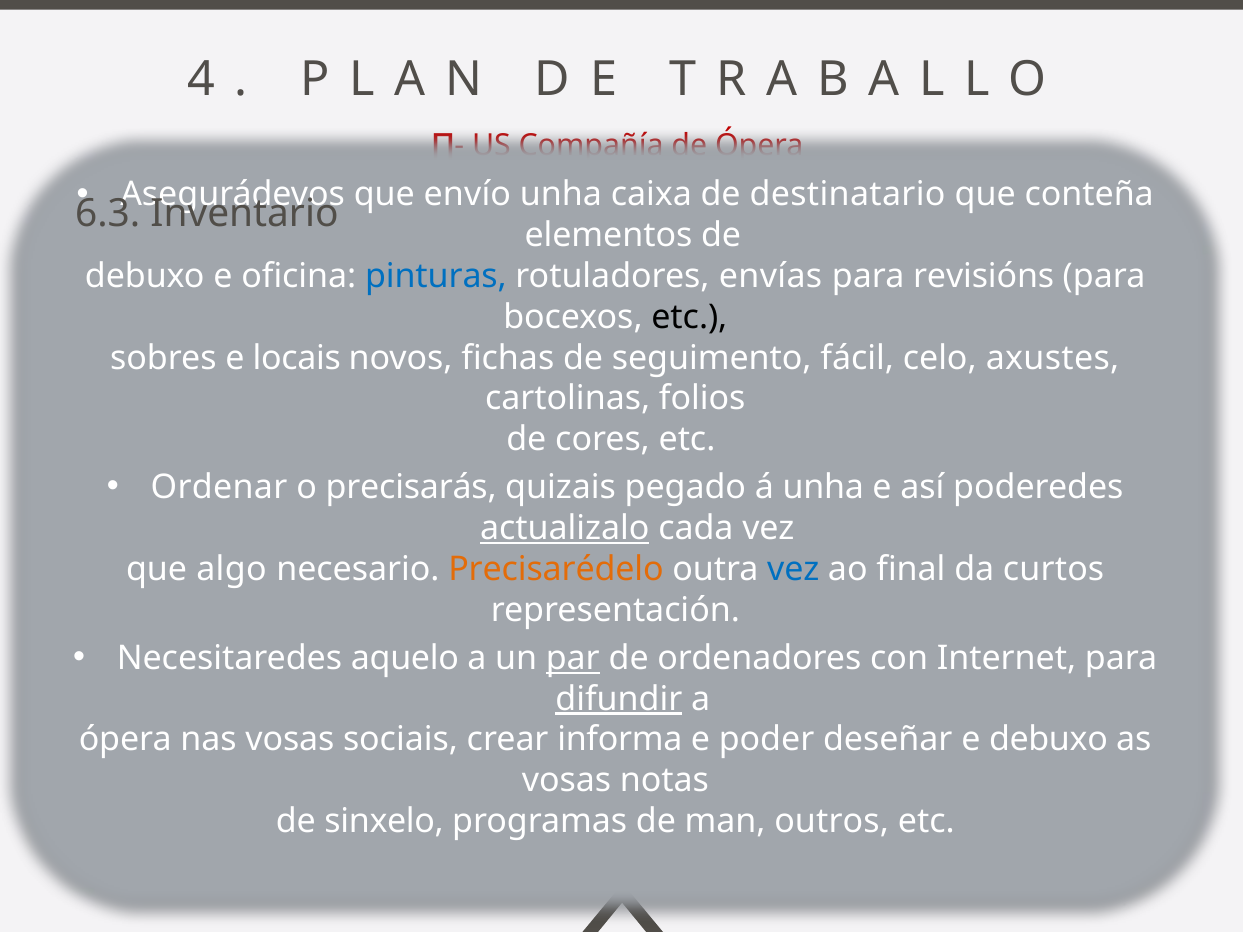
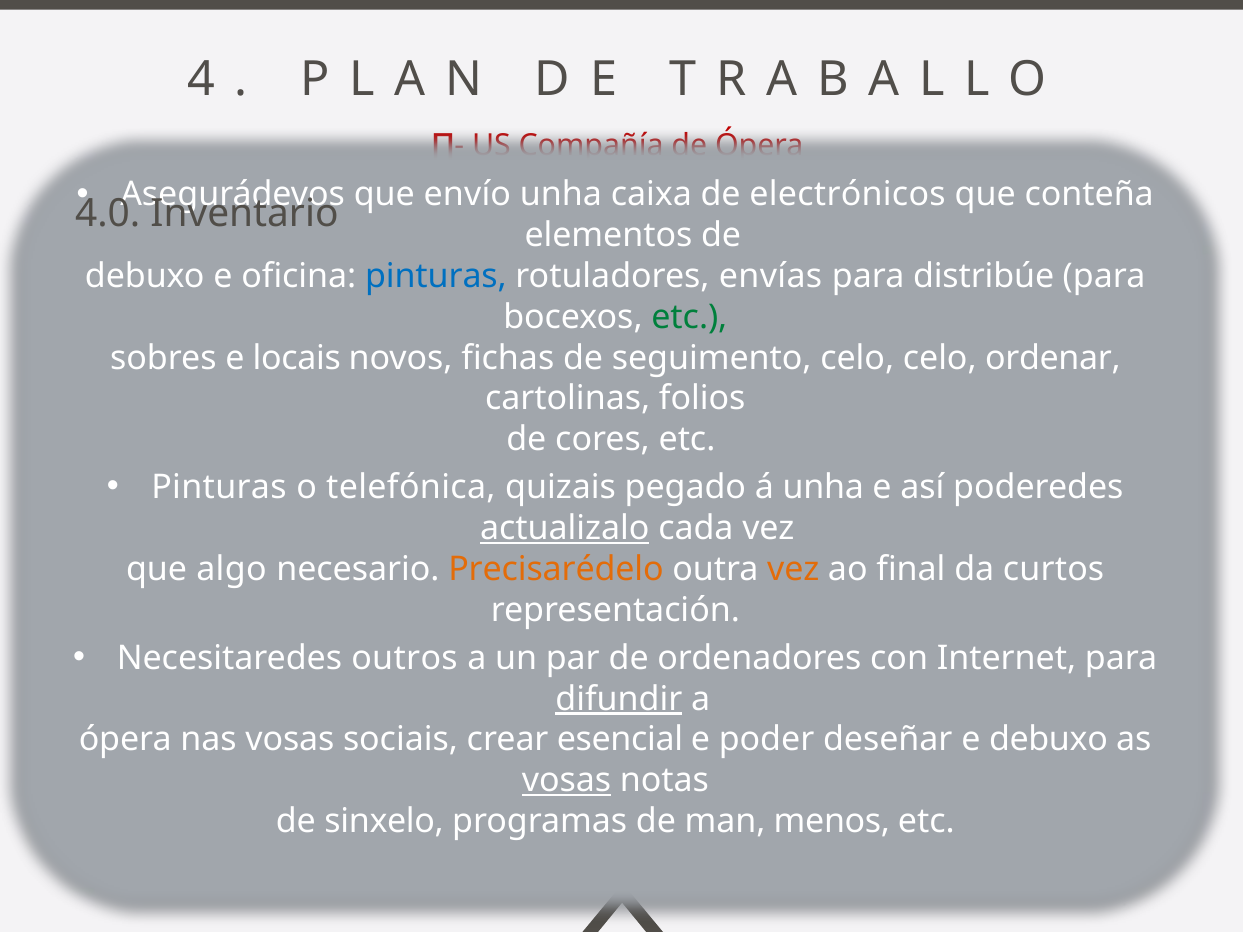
destinatario: destinatario -> electrónicos
6.3: 6.3 -> 4.0
revisións: revisións -> distribúe
etc at (689, 317) colour: black -> green
seguimento fácil: fácil -> celo
axustes: axustes -> ordenar
Ordenar at (219, 488): Ordenar -> Pinturas
precisarás: precisarás -> telefónica
vez at (793, 569) colour: blue -> orange
aquelo: aquelo -> outros
par underline: present -> none
informa: informa -> esencial
vosas at (566, 781) underline: none -> present
outros: outros -> menos
